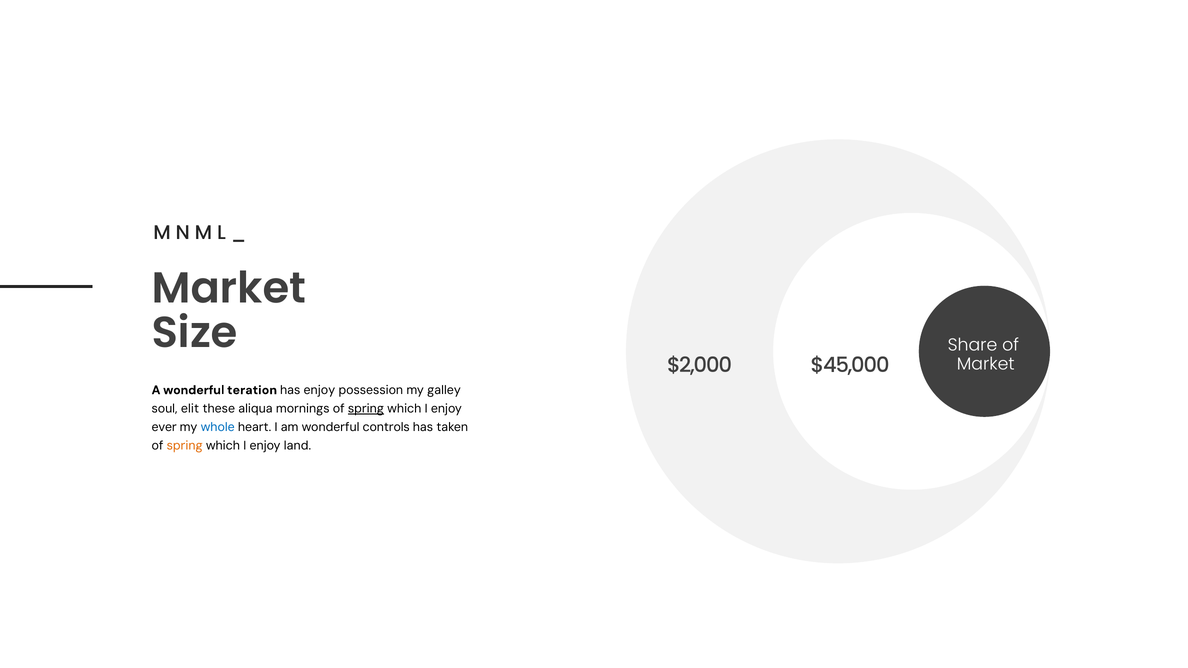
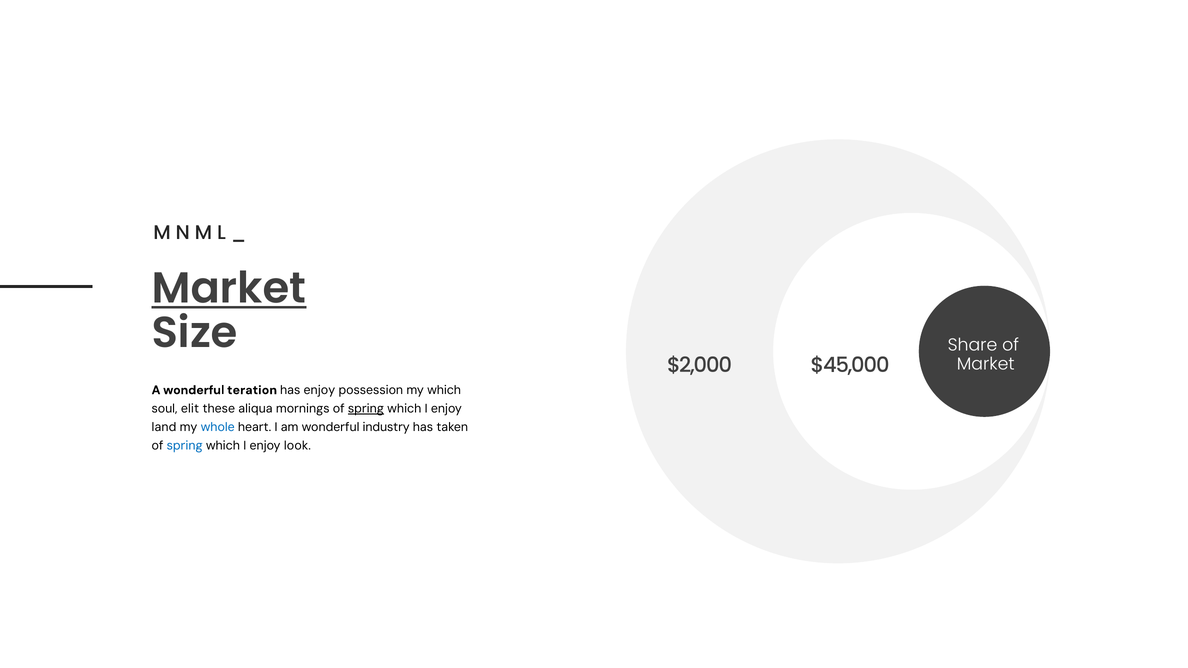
Market at (229, 289) underline: none -> present
my galley: galley -> which
ever: ever -> land
controls: controls -> industry
spring at (185, 446) colour: orange -> blue
land: land -> look
